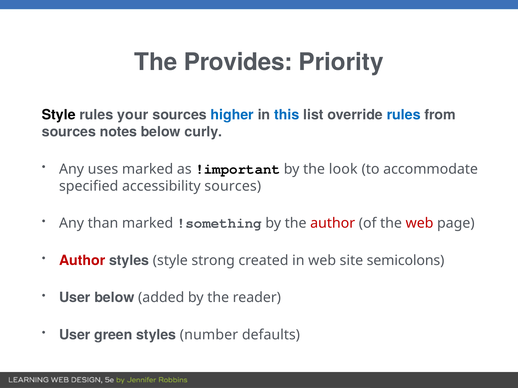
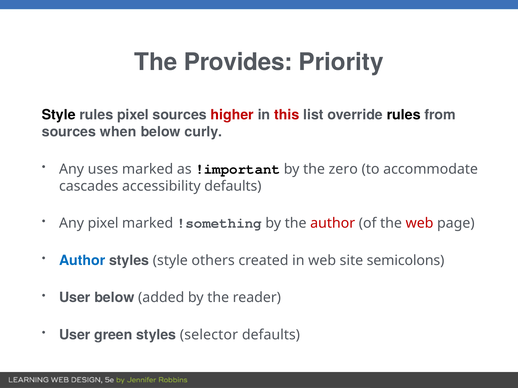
rules your: your -> pixel
higher colour: blue -> red
this colour: blue -> red
rules at (404, 115) colour: blue -> black
notes: notes -> when
look: look -> zero
specified: specified -> cascades
accessibility sources: sources -> defaults
Any than: than -> pixel
Author at (82, 261) colour: red -> blue
strong: strong -> others
number: number -> selector
